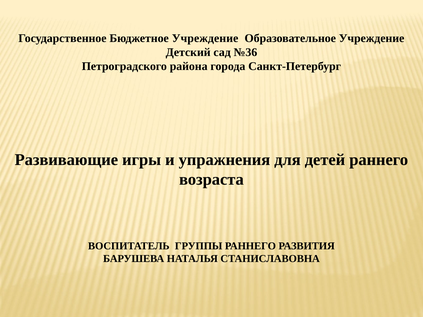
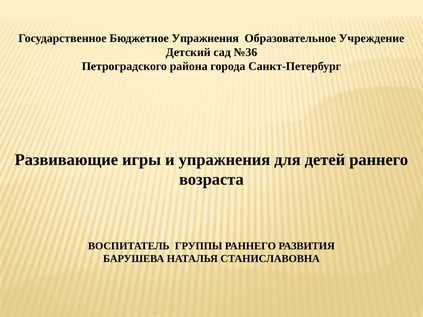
Бюджетное Учреждение: Учреждение -> Упражнения
